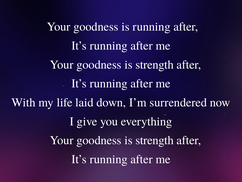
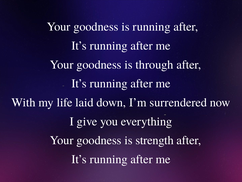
strength at (155, 64): strength -> through
